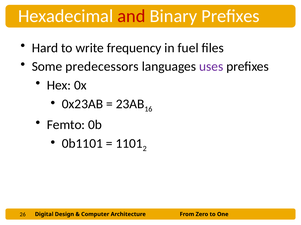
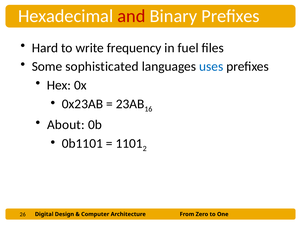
predecessors: predecessors -> sophisticated
uses colour: purple -> blue
Femto: Femto -> About
